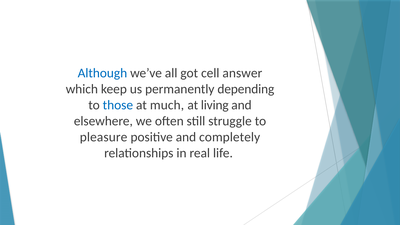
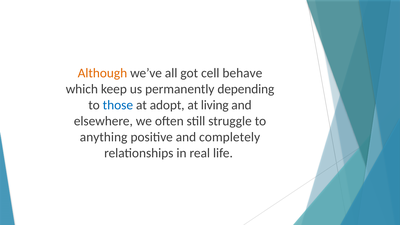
Although colour: blue -> orange
answer: answer -> behave
much: much -> adopt
pleasure: pleasure -> anything
